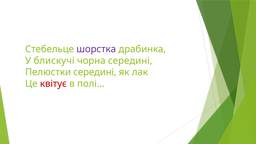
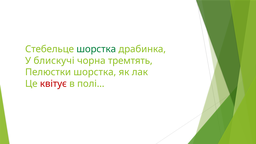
шорстка at (96, 49) colour: purple -> green
чорна середині: середині -> тремтять
Пелюстки середині: середині -> шорстка
